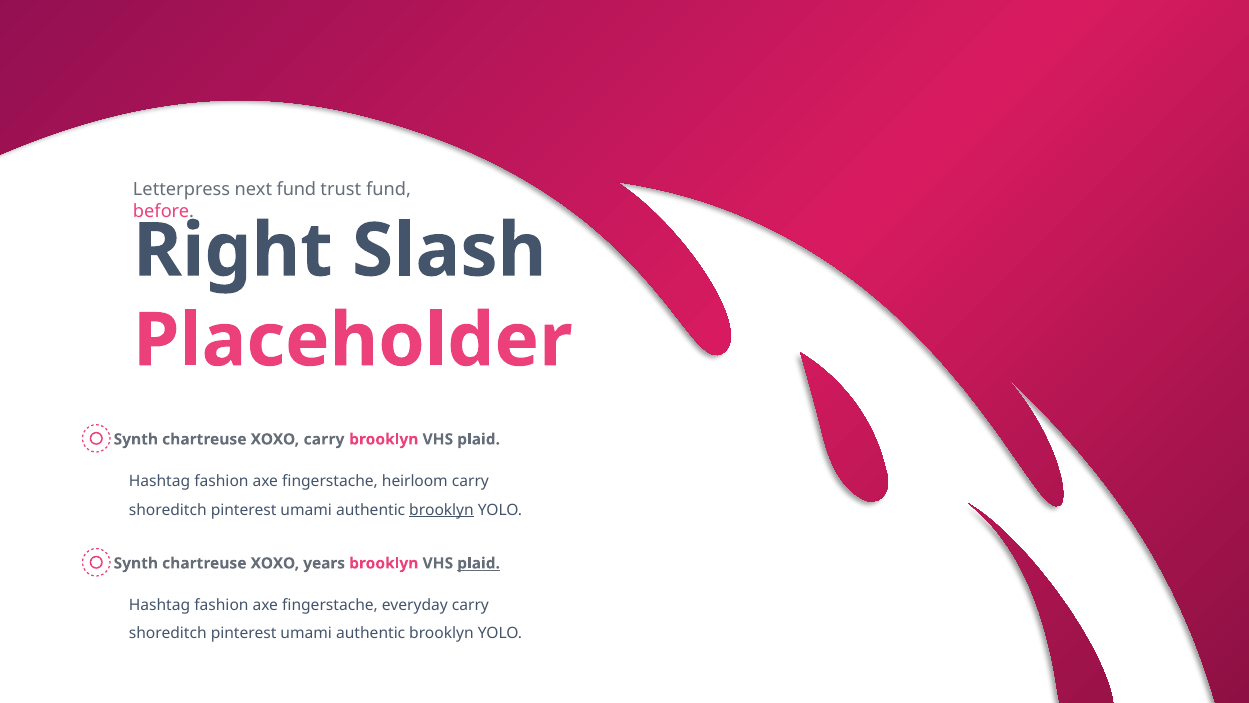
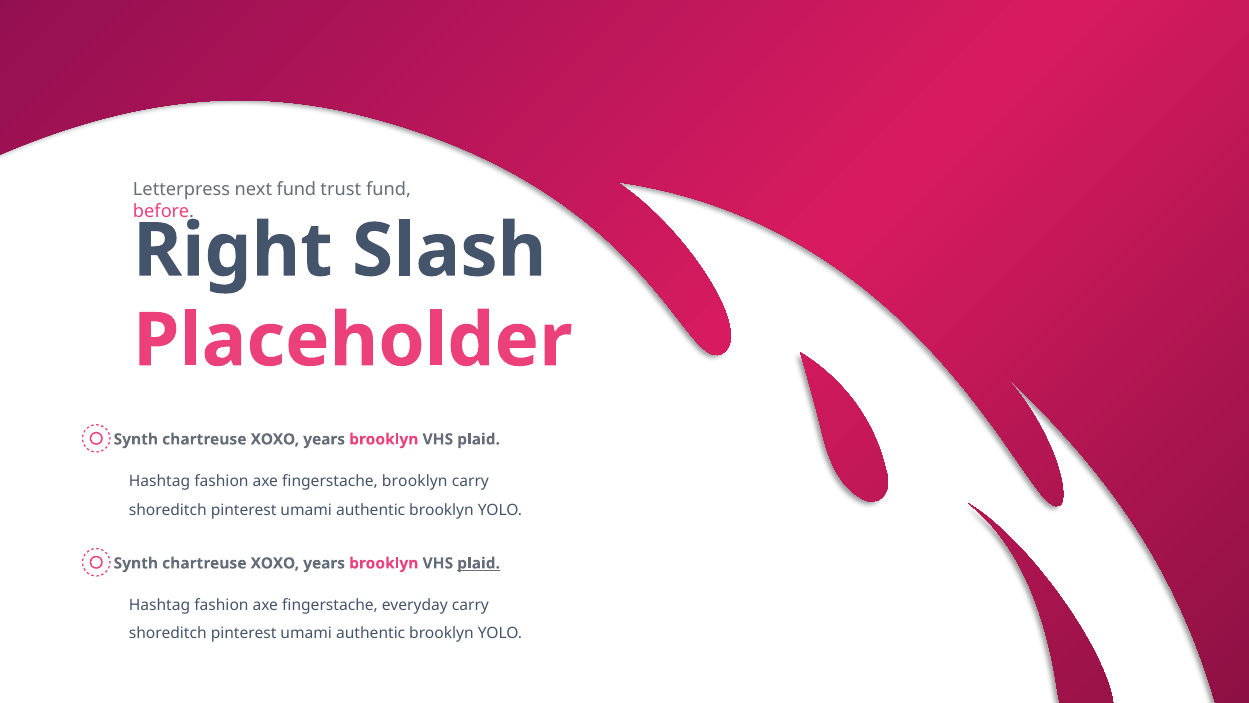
carry at (324, 439): carry -> years
fingerstache heirloom: heirloom -> brooklyn
brooklyn at (441, 510) underline: present -> none
